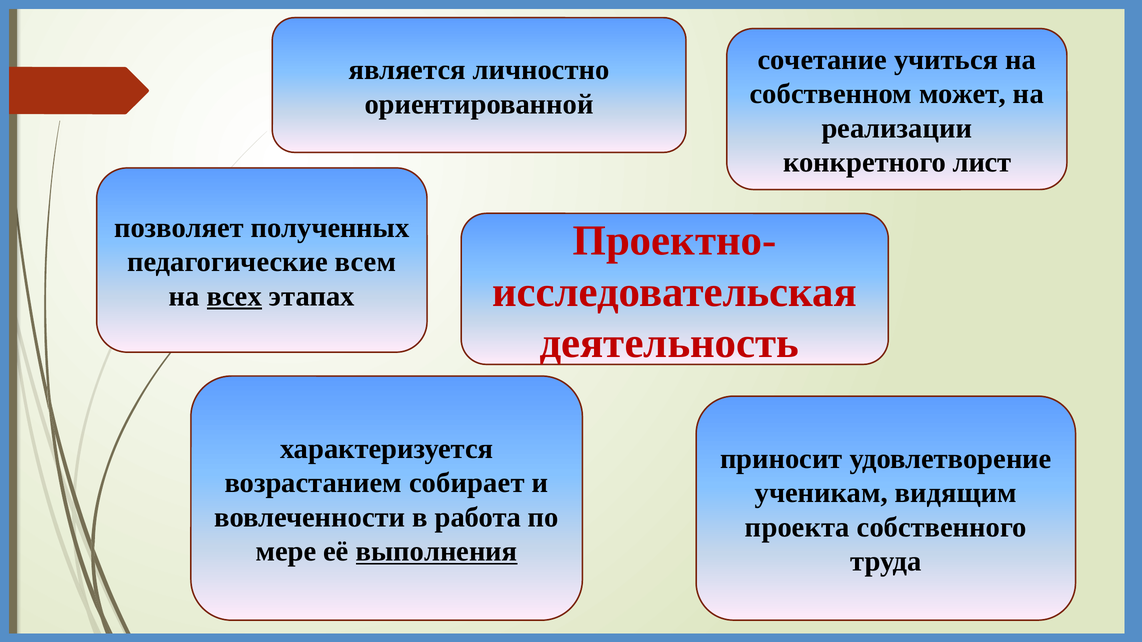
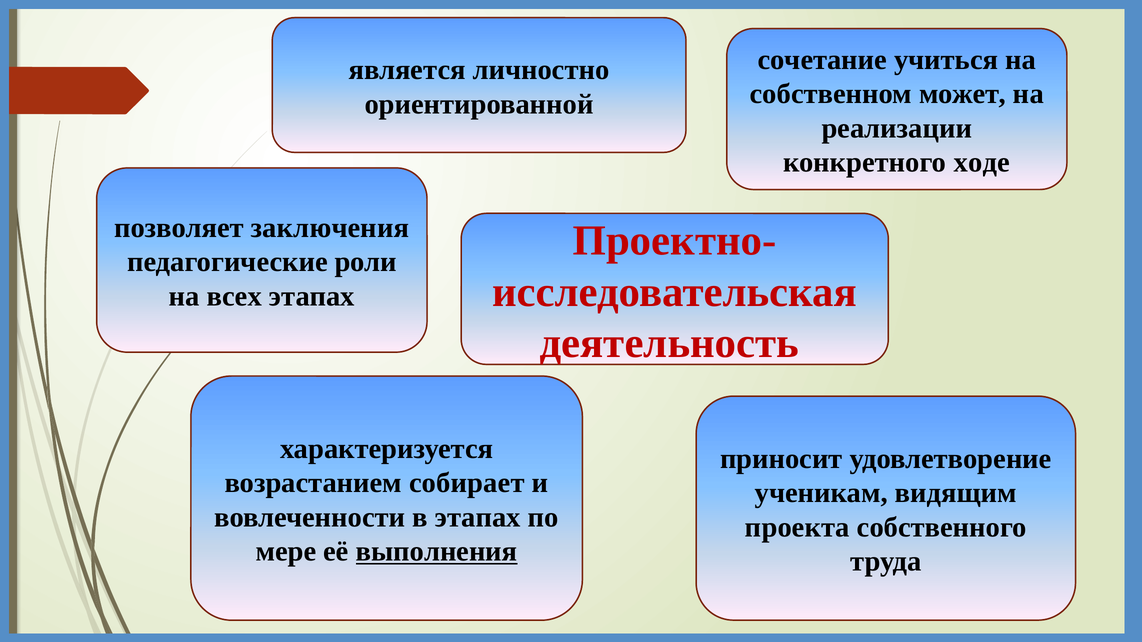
лист: лист -> ходе
полученных: полученных -> заключения
всем: всем -> роли
всех underline: present -> none
в работа: работа -> этапах
